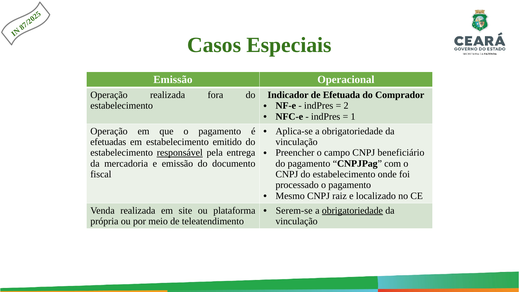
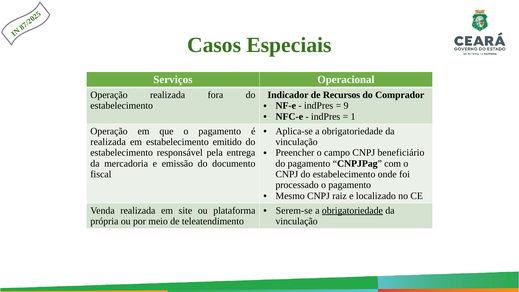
Emissão at (173, 80): Emissão -> Serviços
Efetuada: Efetuada -> Recursos
2 at (346, 106): 2 -> 9
efetuadas at (108, 142): efetuadas -> realizada
responsável underline: present -> none
